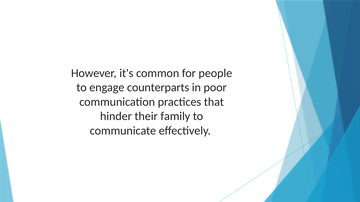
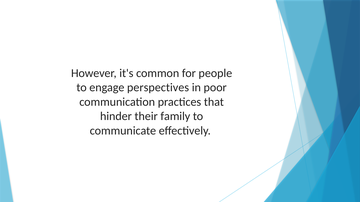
counterparts: counterparts -> perspectives
